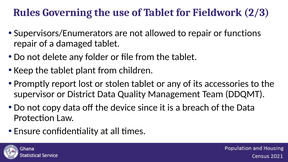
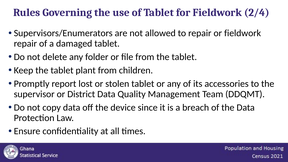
2/3: 2/3 -> 2/4
or functions: functions -> fieldwork
